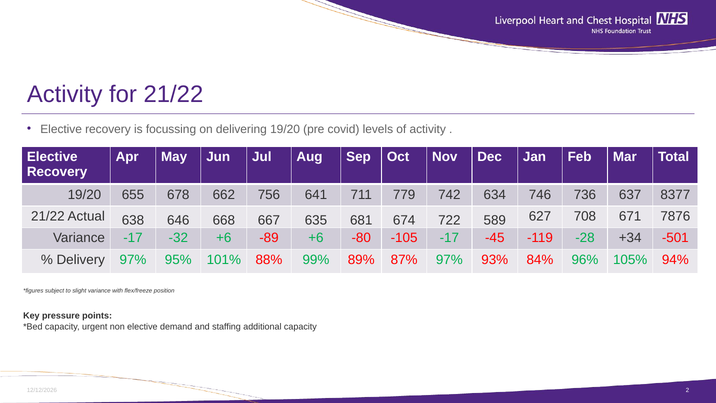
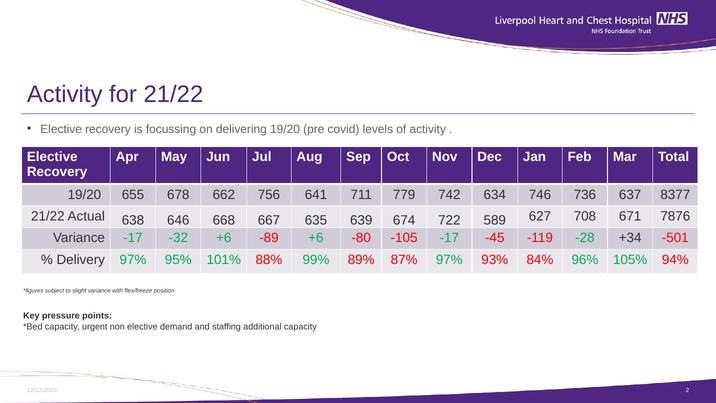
681: 681 -> 639
